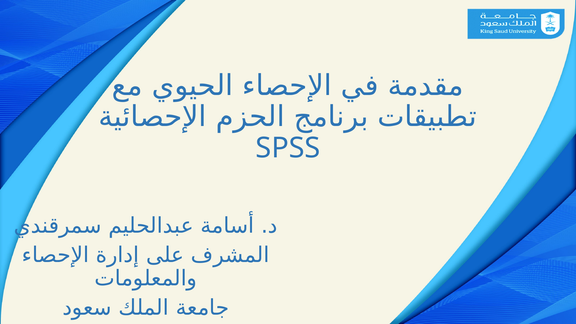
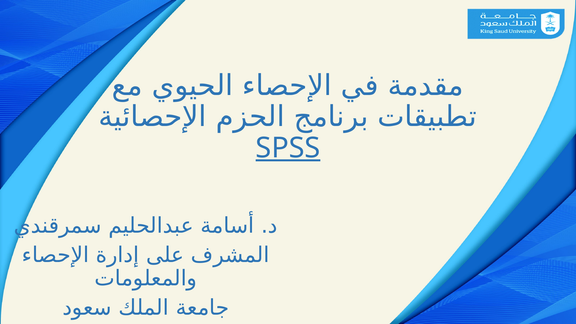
SPSS underline: none -> present
